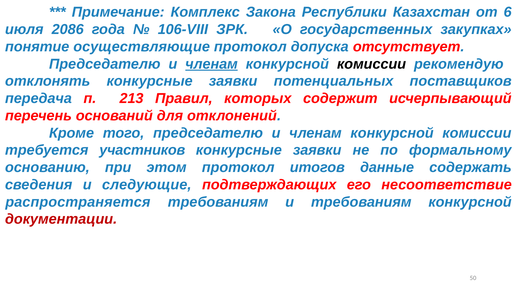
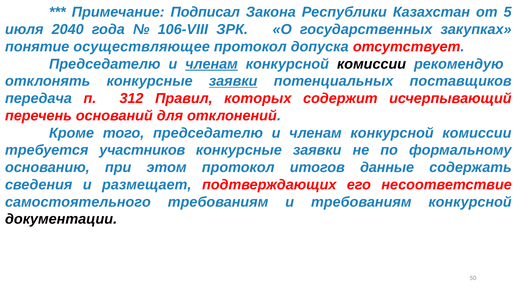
Комплекс: Комплекс -> Подписал
6: 6 -> 5
2086: 2086 -> 2040
осуществляющие: осуществляющие -> осуществляющее
заявки at (233, 81) underline: none -> present
213: 213 -> 312
следующие: следующие -> размещает
распространяется: распространяется -> самостоятельного
документации colour: red -> black
